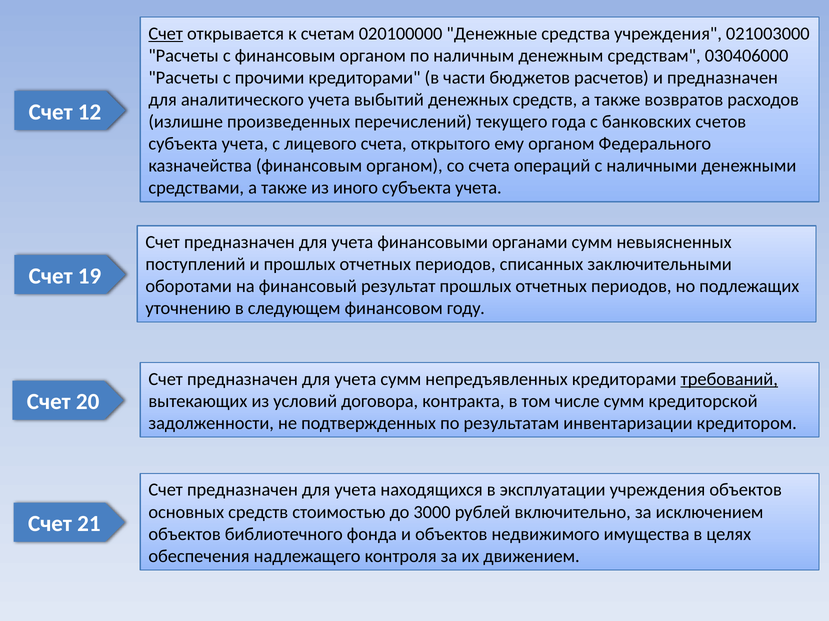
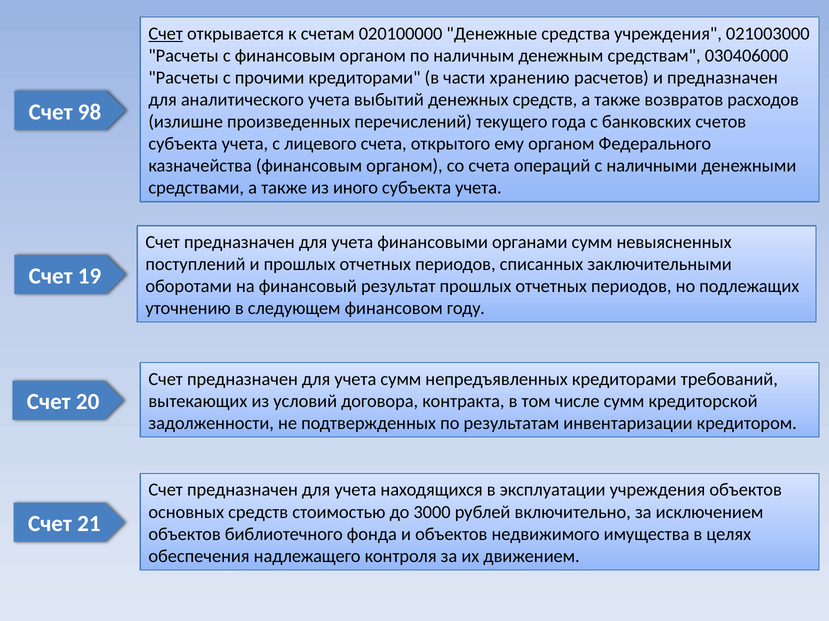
бюджетов: бюджетов -> хранению
12: 12 -> 98
требований underline: present -> none
